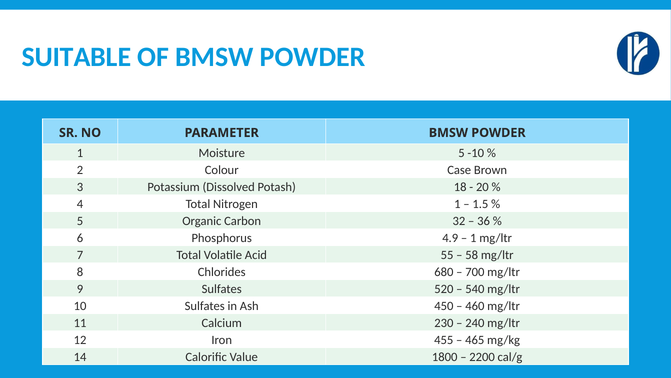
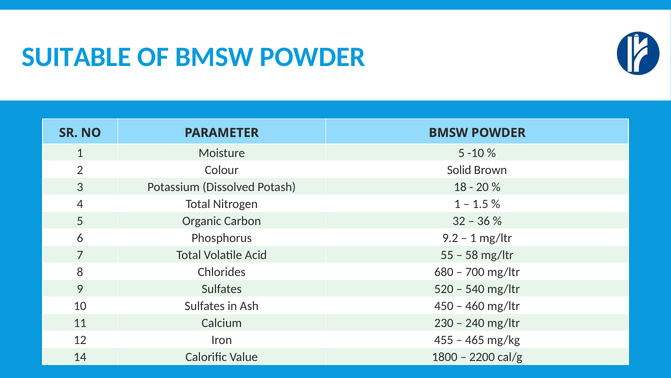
Case: Case -> Solid
4.9: 4.9 -> 9.2
